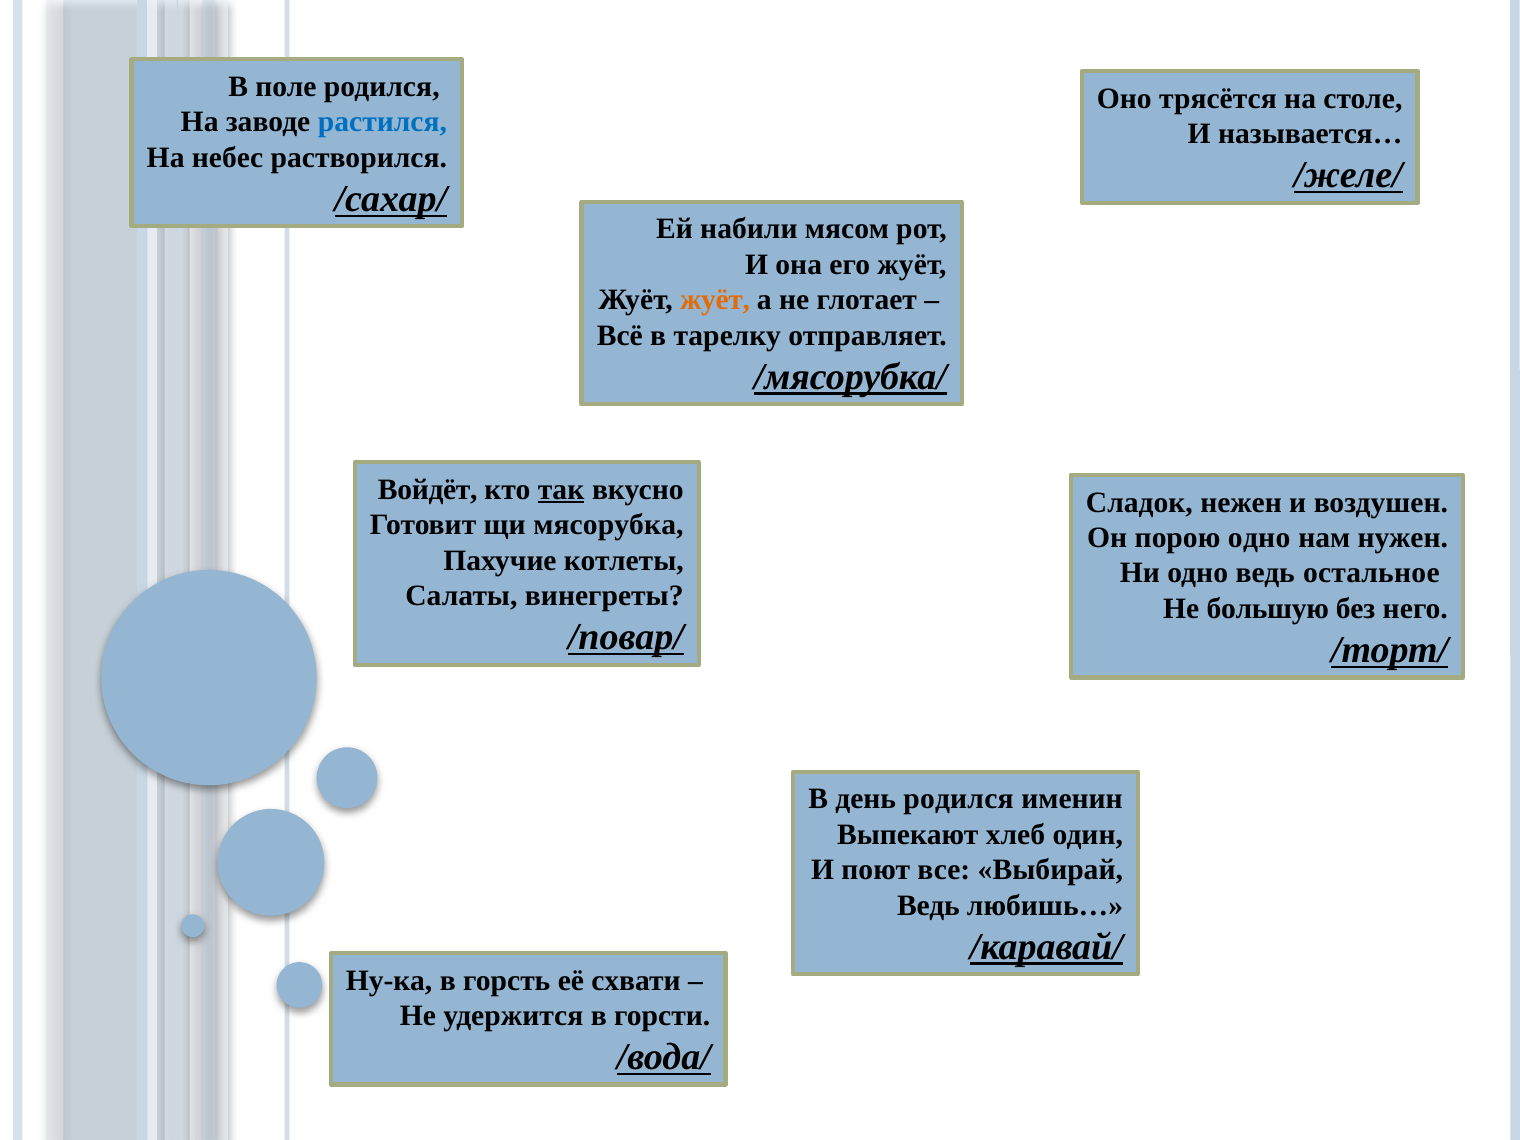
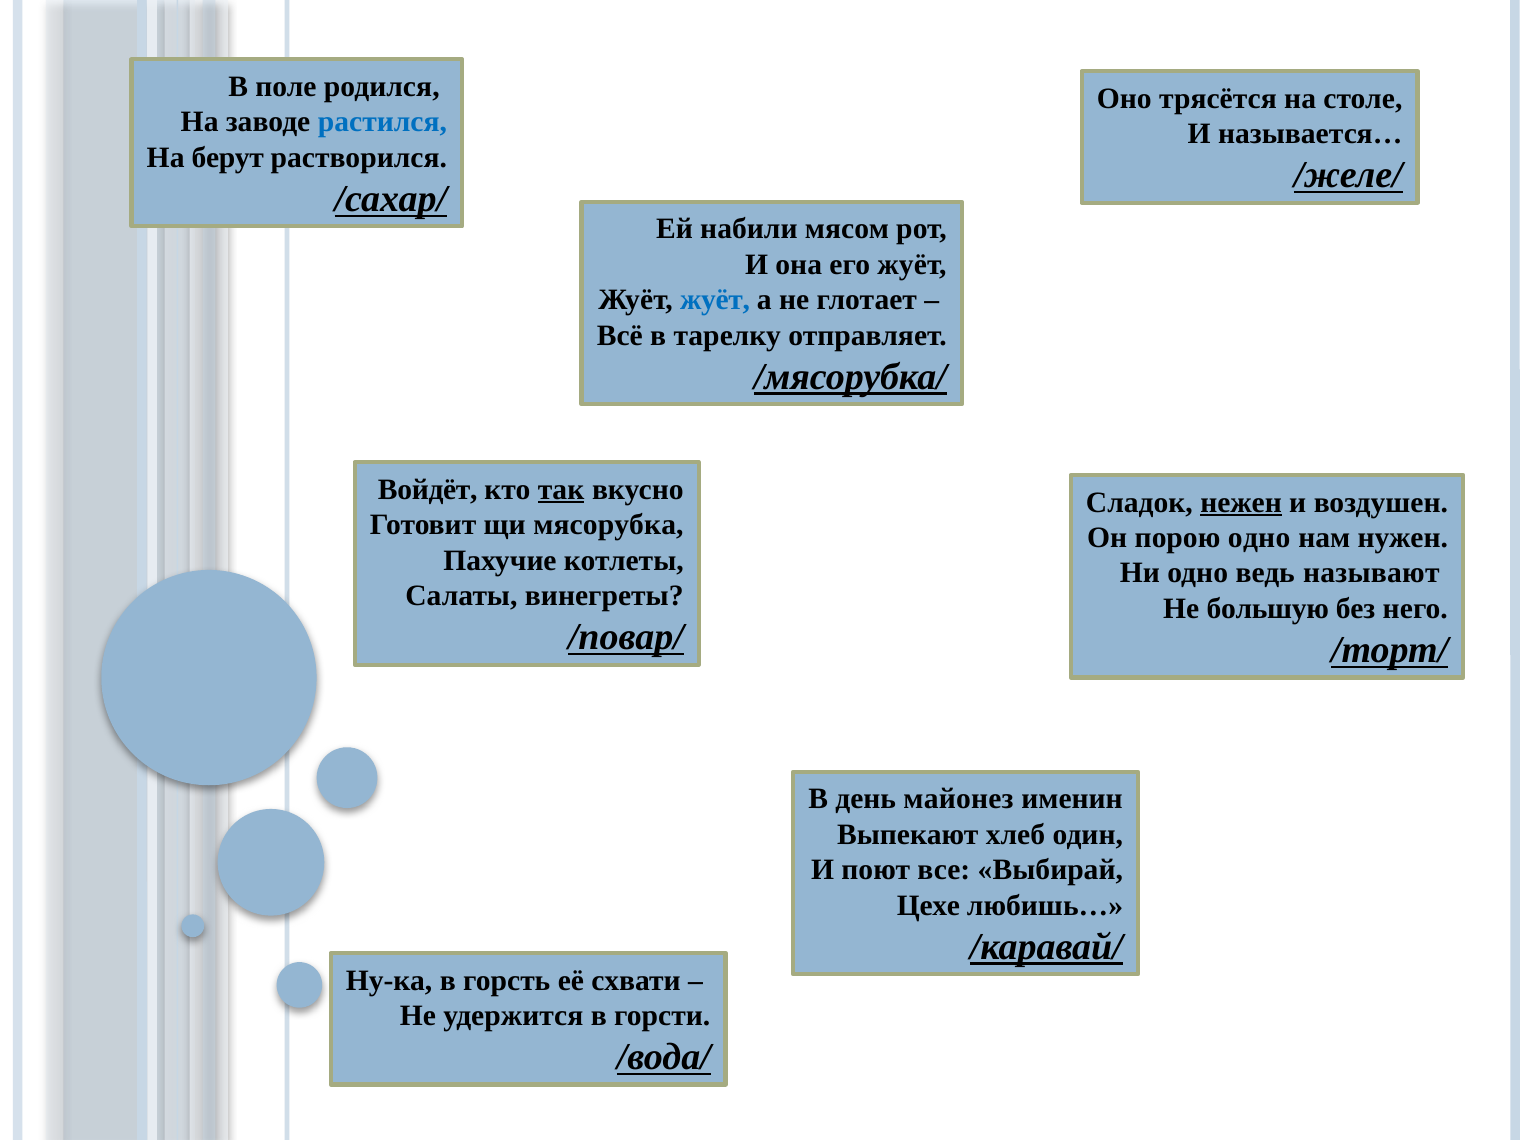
небес: небес -> берут
жуёт at (715, 300) colour: orange -> blue
нежен underline: none -> present
остальное: остальное -> называют
день родился: родился -> майонез
Ведь at (928, 906): Ведь -> Цехе
